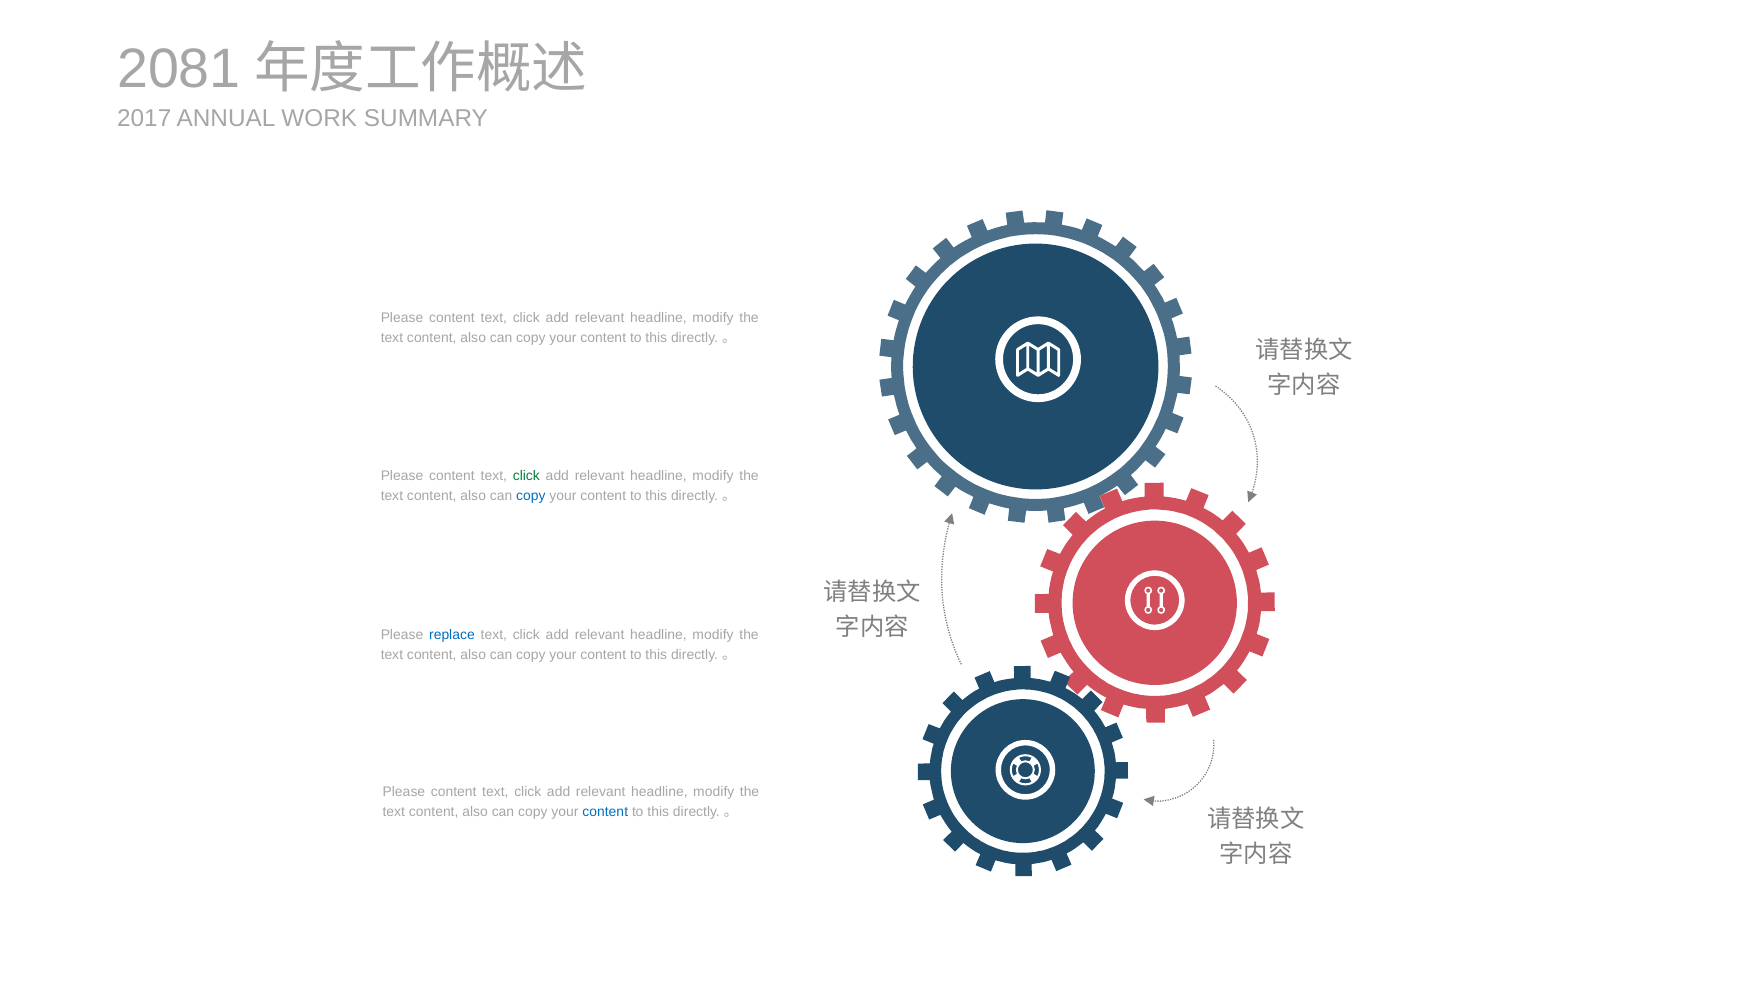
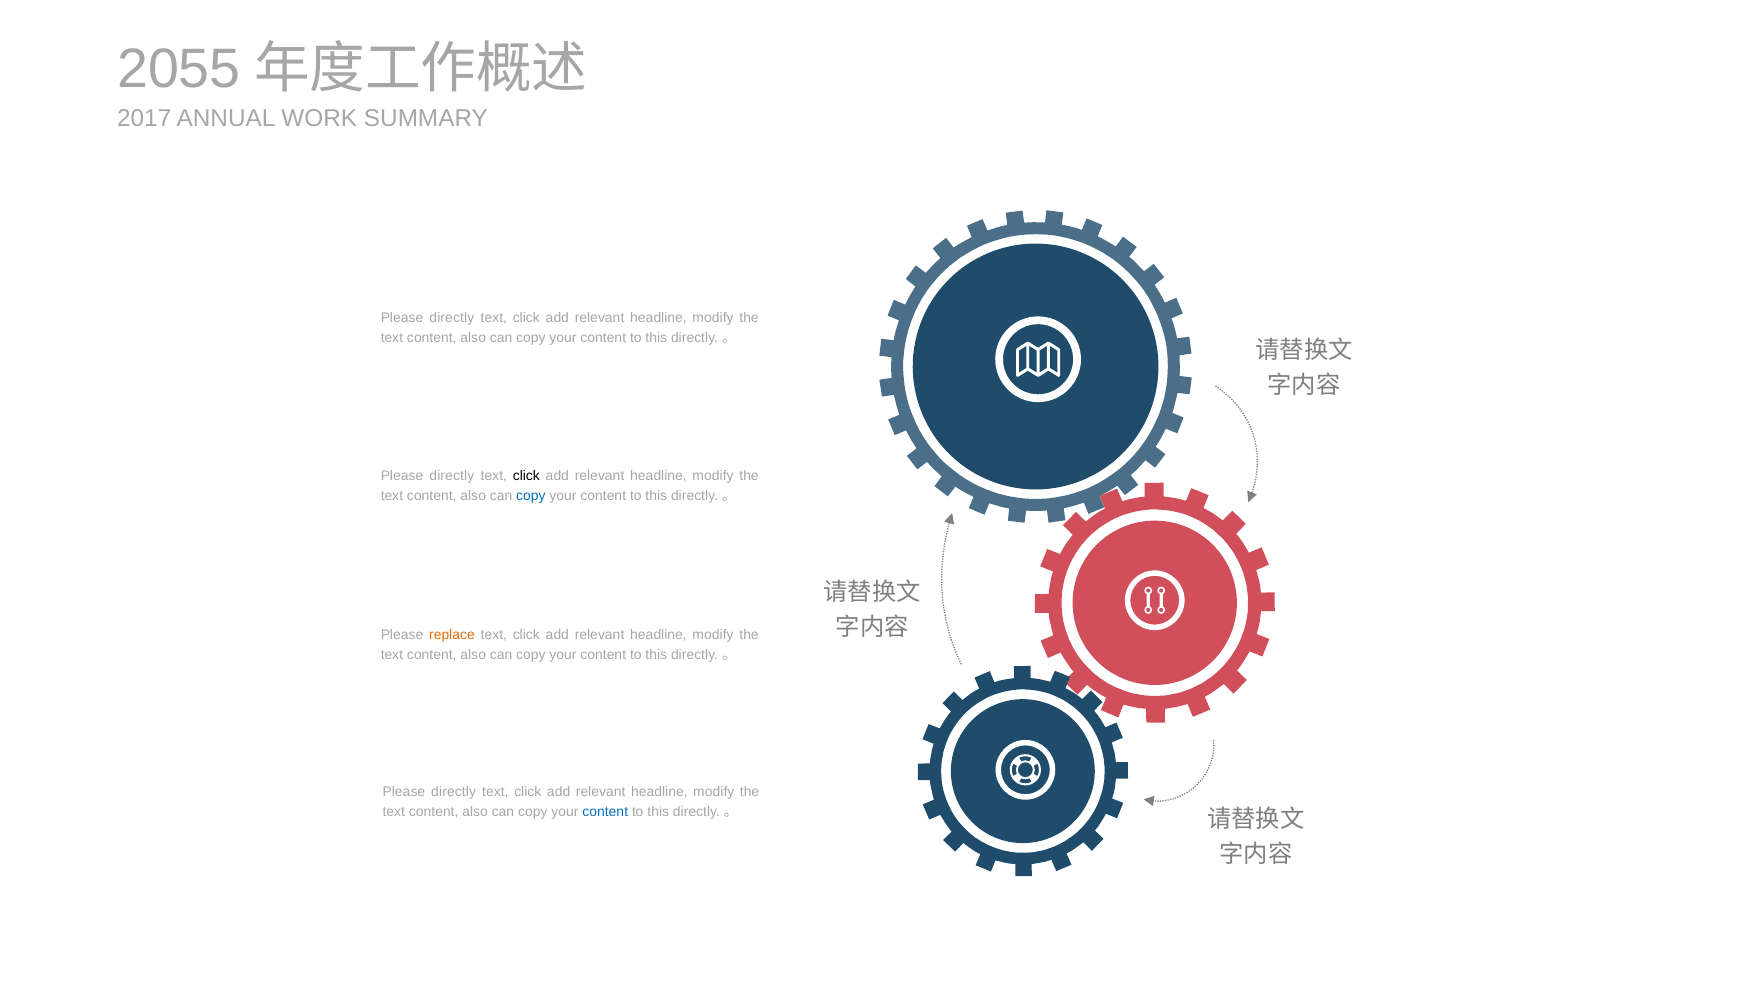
2081: 2081 -> 2055
content at (452, 318): content -> directly
content at (452, 476): content -> directly
click at (526, 476) colour: green -> black
replace colour: blue -> orange
content at (454, 792): content -> directly
